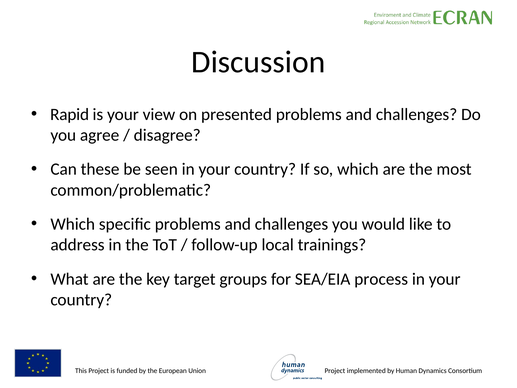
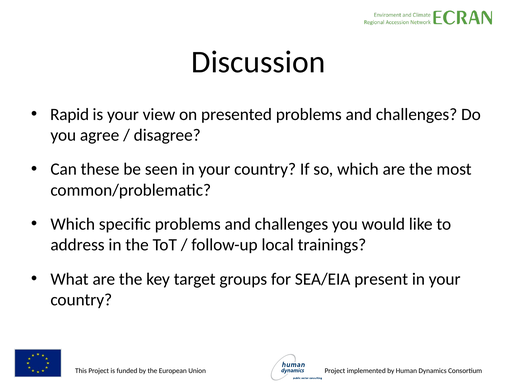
process: process -> present
